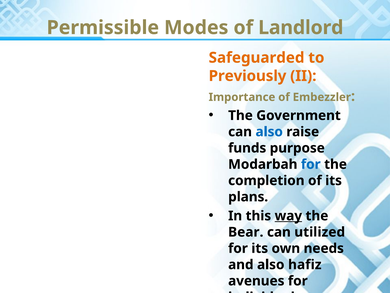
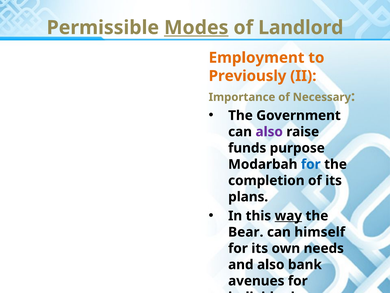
Modes underline: none -> present
Safeguarded: Safeguarded -> Employment
Embezzler: Embezzler -> Necessary
also at (269, 132) colour: blue -> purple
utilized: utilized -> himself
hafiz: hafiz -> bank
